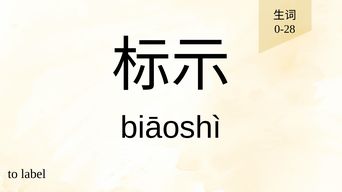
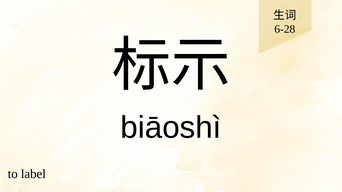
0-28: 0-28 -> 6-28
